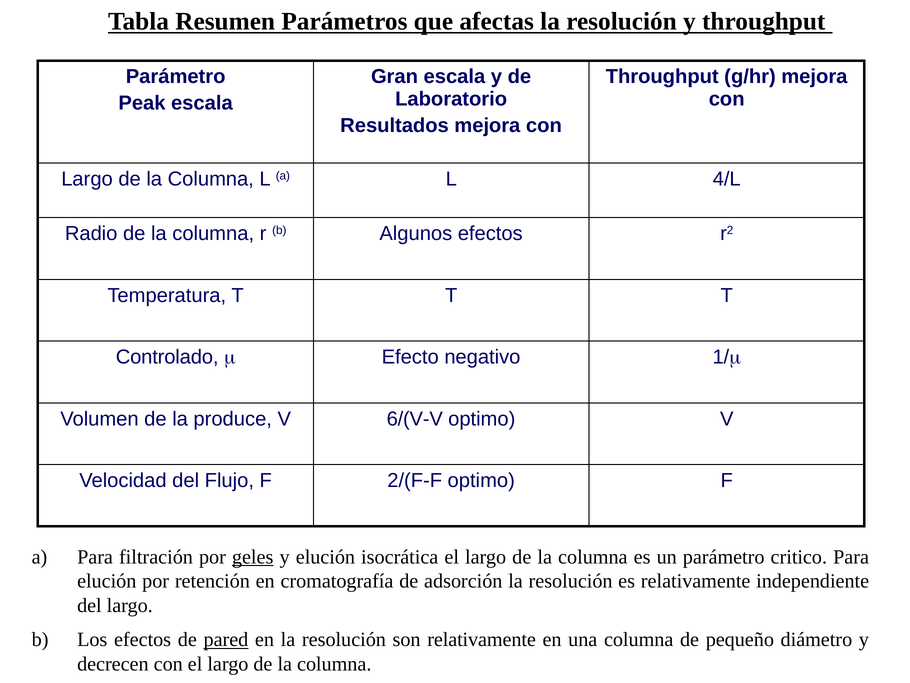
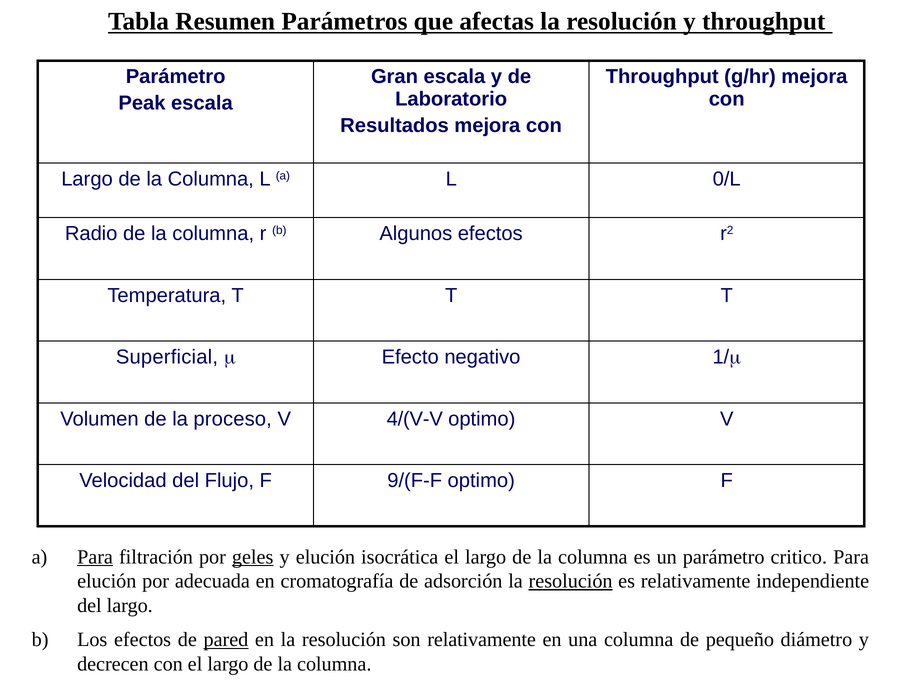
4/L: 4/L -> 0/L
Controlado: Controlado -> Superficial
produce: produce -> proceso
6/(V-V: 6/(V-V -> 4/(V-V
2/(F-F: 2/(F-F -> 9/(F-F
Para at (95, 556) underline: none -> present
retención: retención -> adecuada
resolución at (571, 581) underline: none -> present
